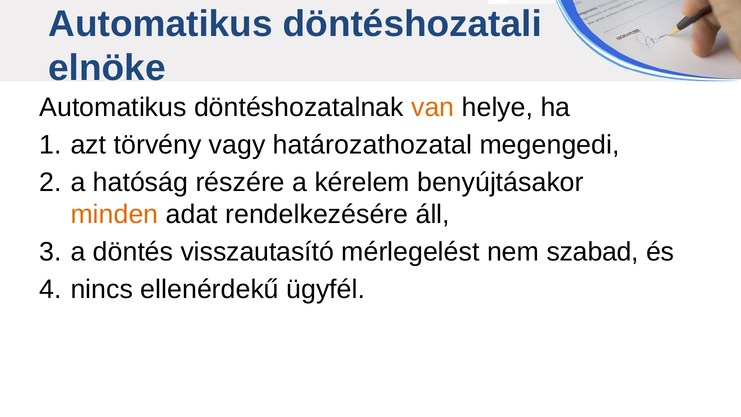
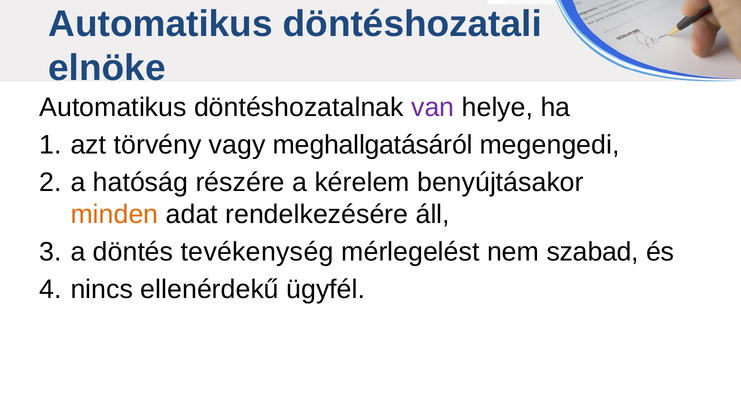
van colour: orange -> purple
határozathozatal: határozathozatal -> meghallgatásáról
visszautasító: visszautasító -> tevékenység
